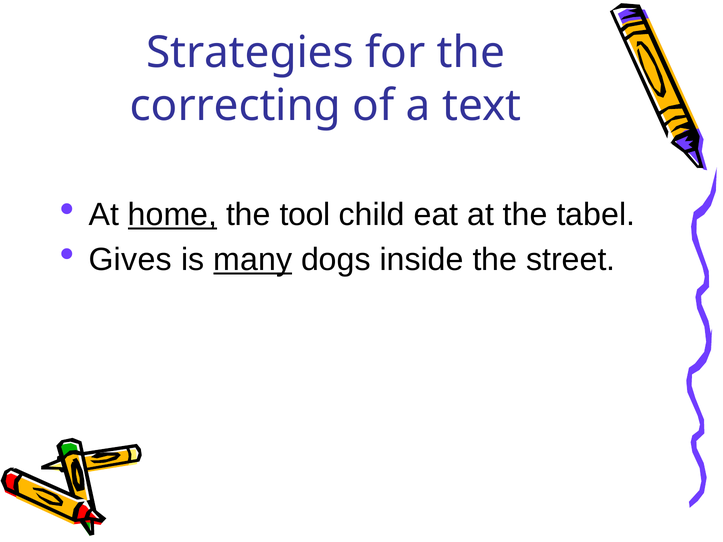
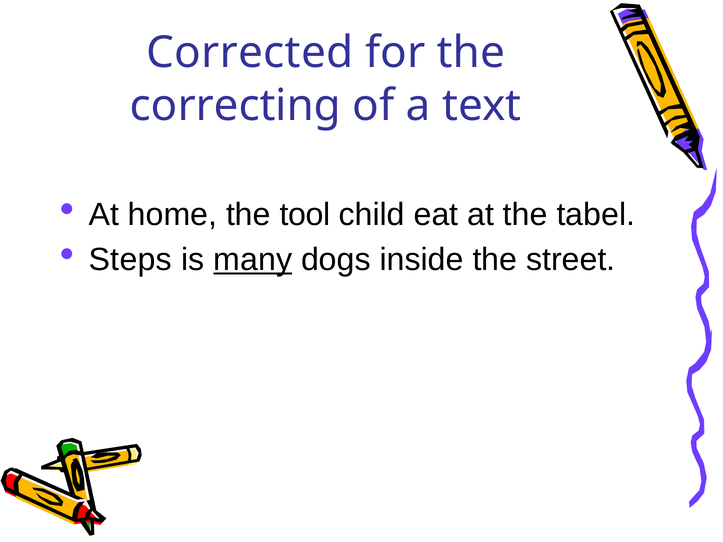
Strategies: Strategies -> Corrected
home underline: present -> none
Gives: Gives -> Steps
